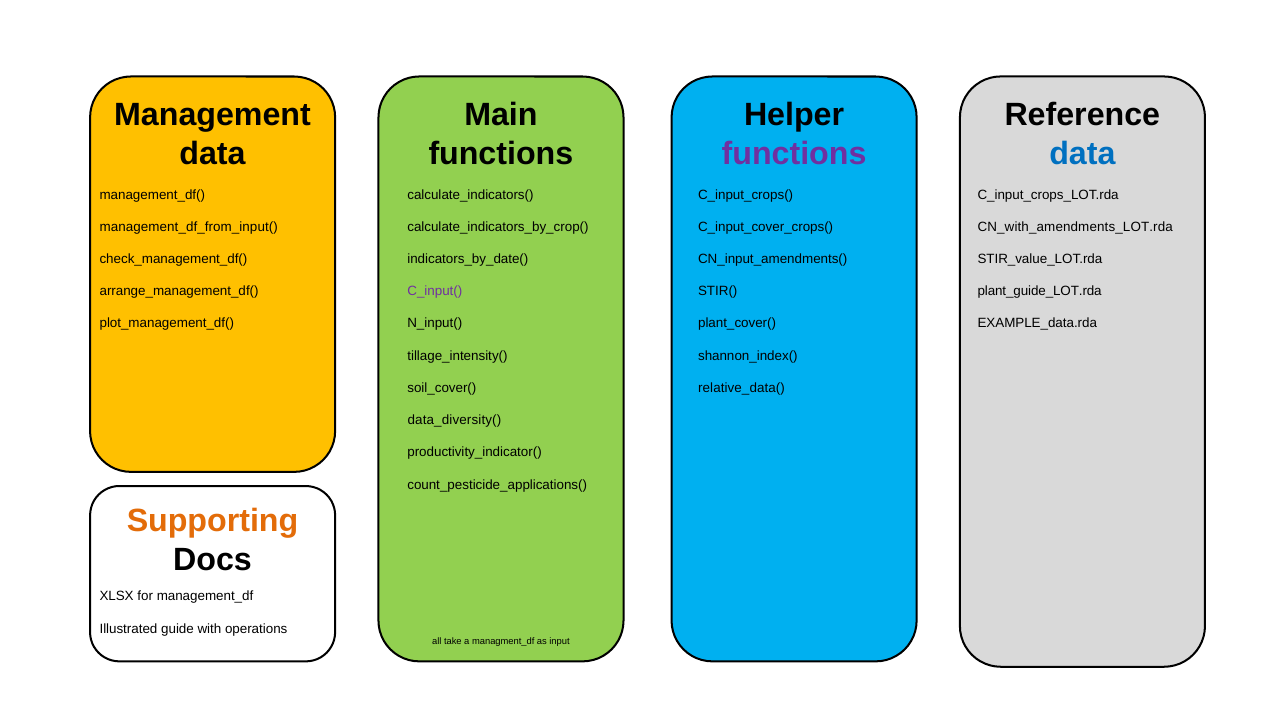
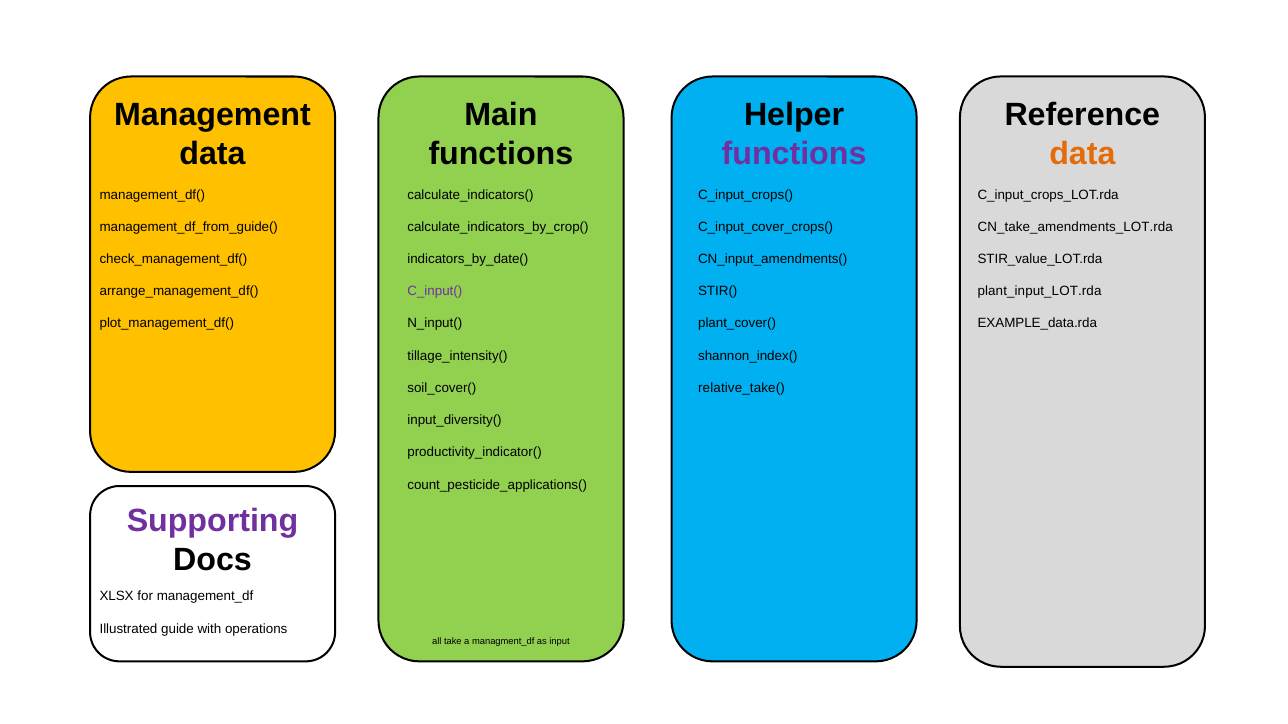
data at (1082, 154) colour: blue -> orange
management_df_from_input(: management_df_from_input( -> management_df_from_guide(
CN_with_amendments_LOT.rda: CN_with_amendments_LOT.rda -> CN_take_amendments_LOT.rda
plant_guide_LOT.rda: plant_guide_LOT.rda -> plant_input_LOT.rda
relative_data(: relative_data( -> relative_take(
data_diversity(: data_diversity( -> input_diversity(
Supporting colour: orange -> purple
